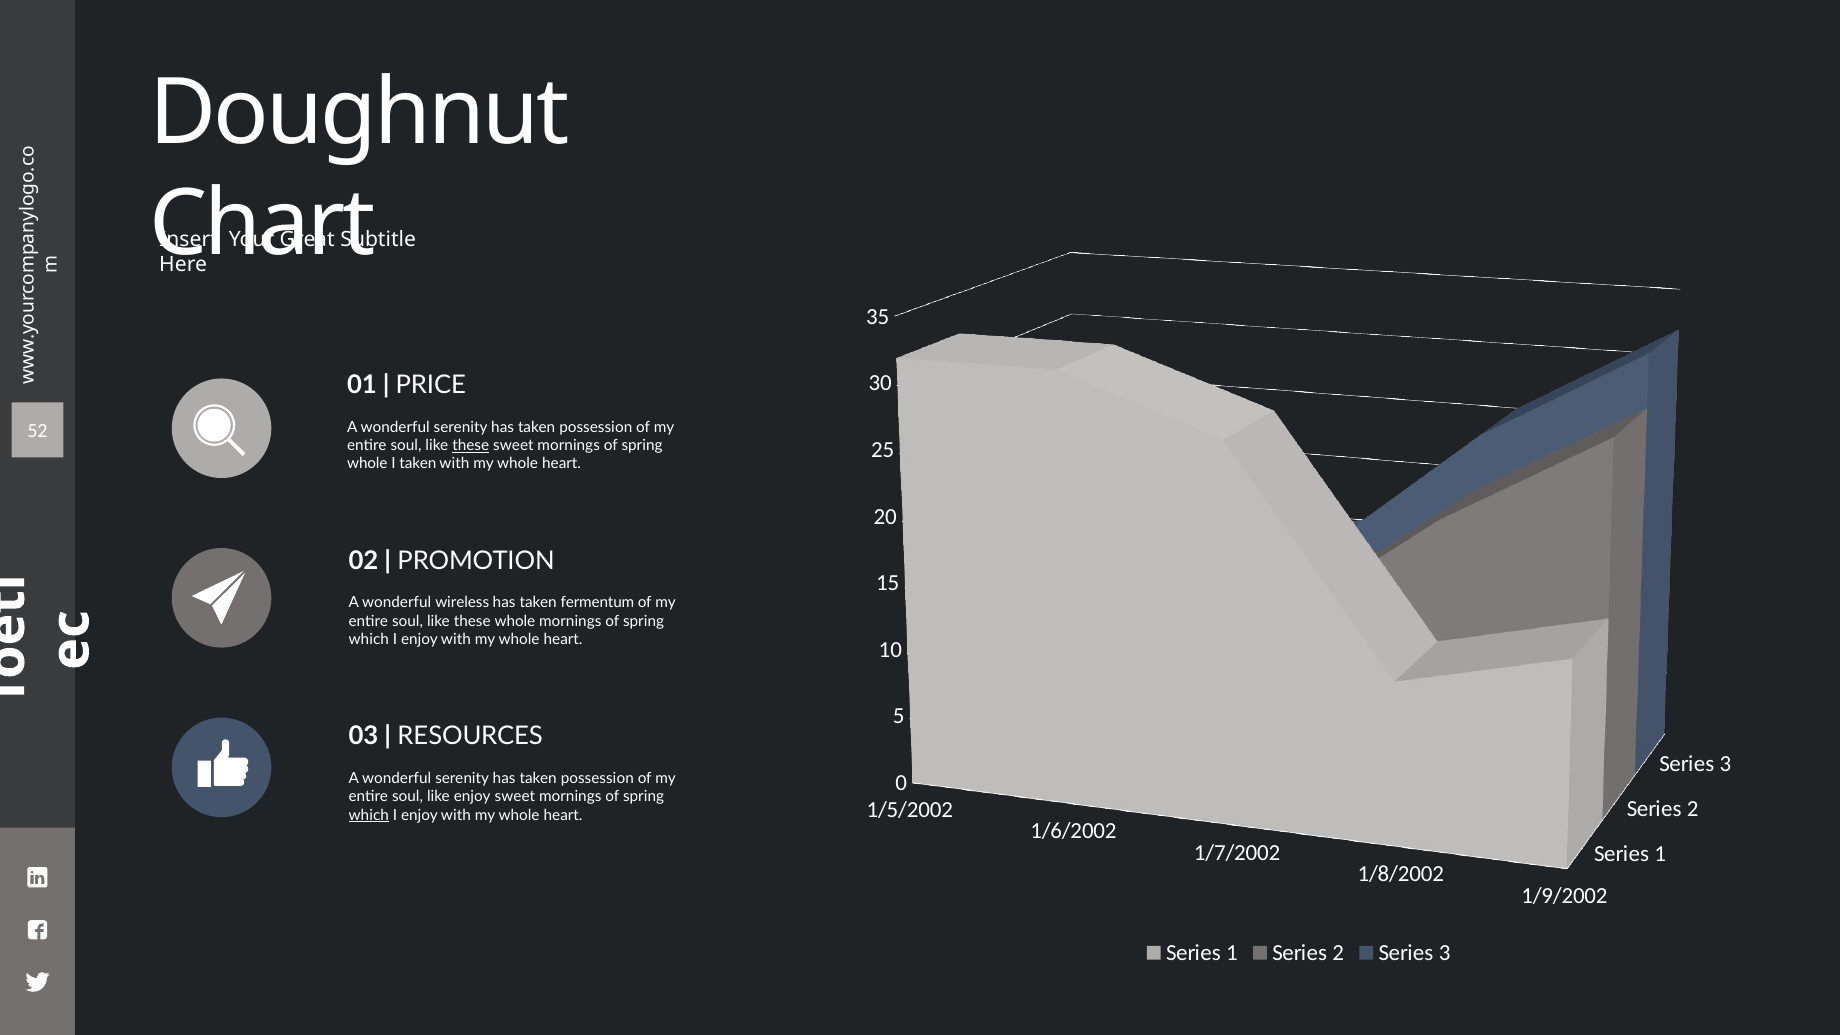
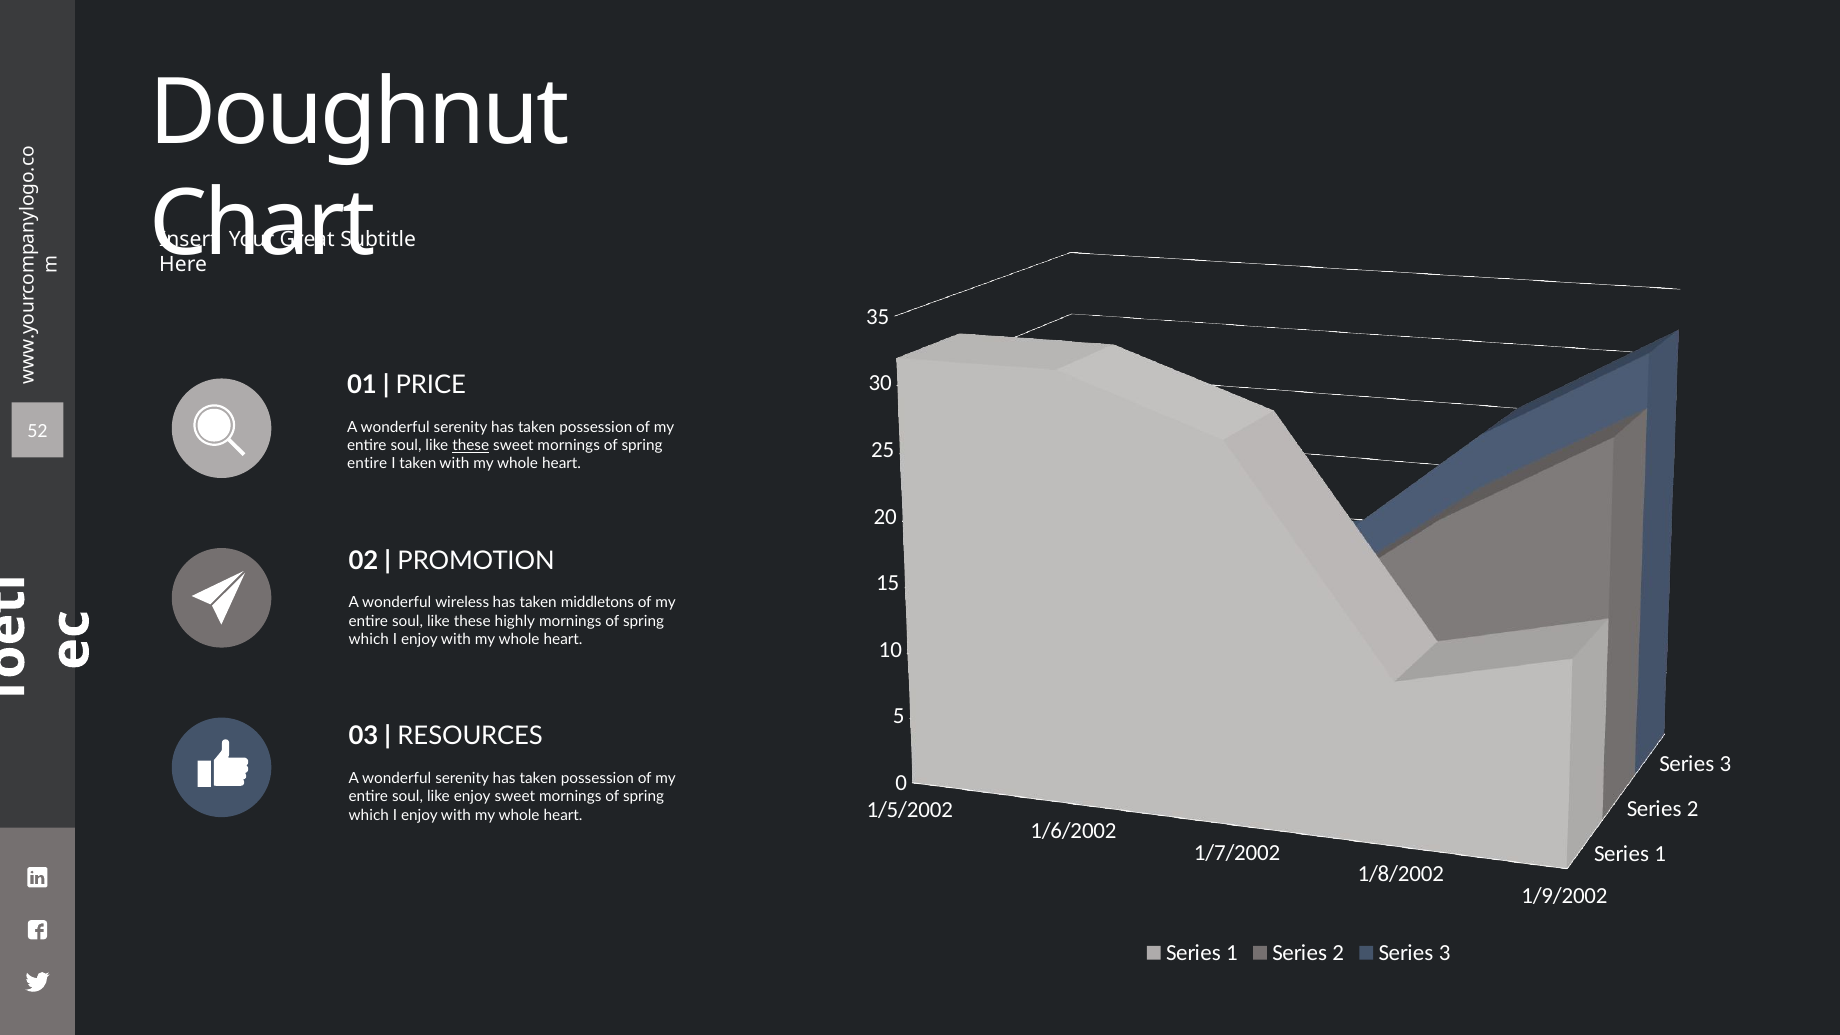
whole at (367, 464): whole -> entire
fermentum: fermentum -> middletons
these whole: whole -> highly
which at (369, 815) underline: present -> none
